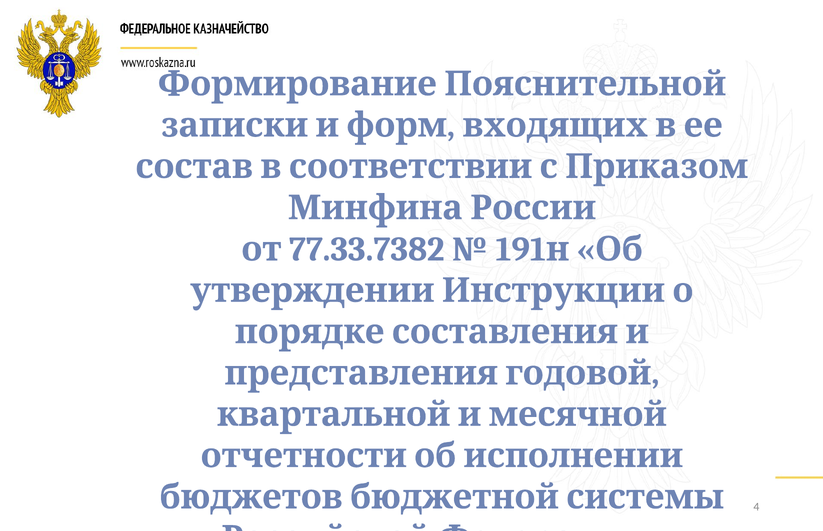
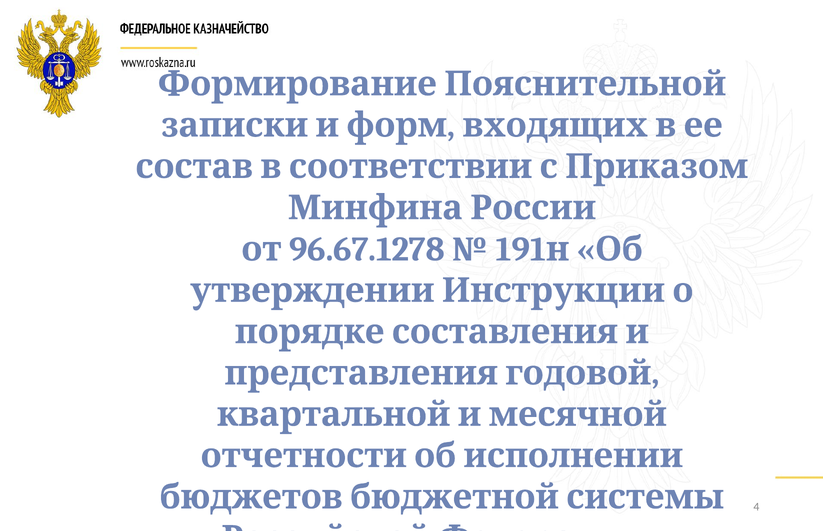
77.33.7382: 77.33.7382 -> 96.67.1278
